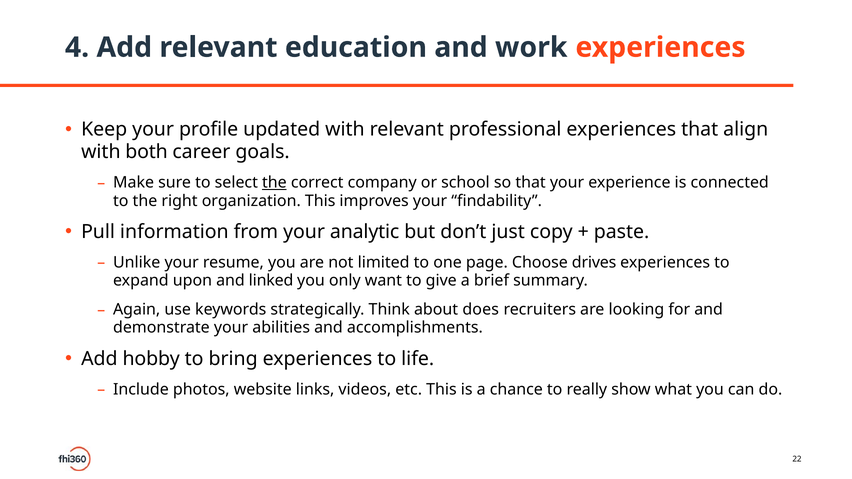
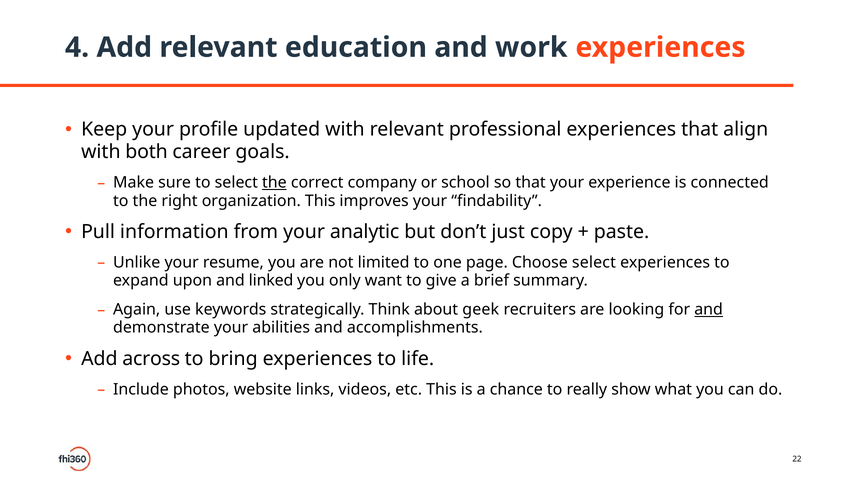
Choose drives: drives -> select
does: does -> geek
and at (709, 310) underline: none -> present
hobby: hobby -> across
